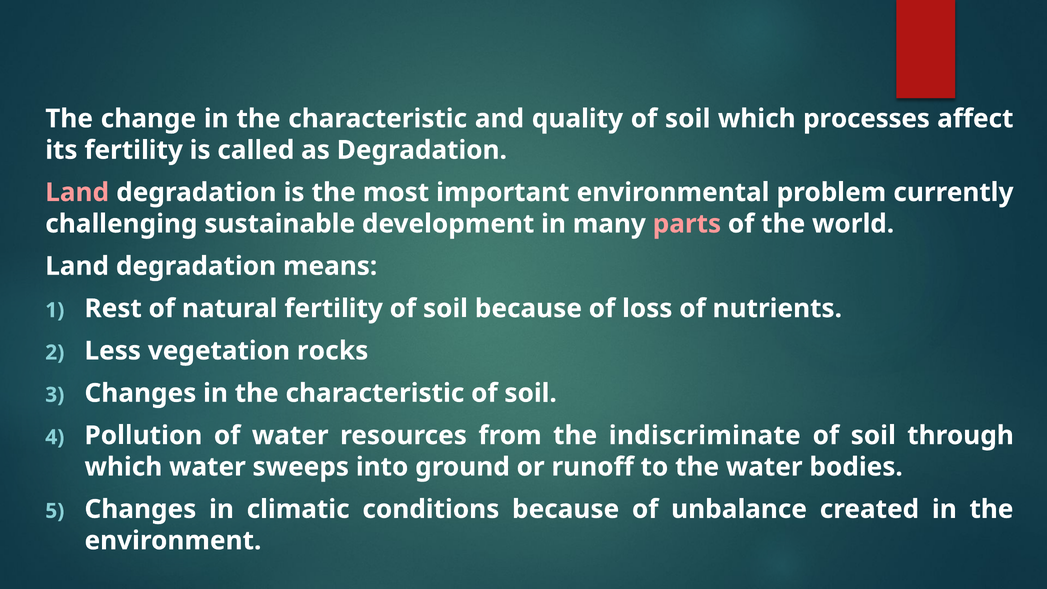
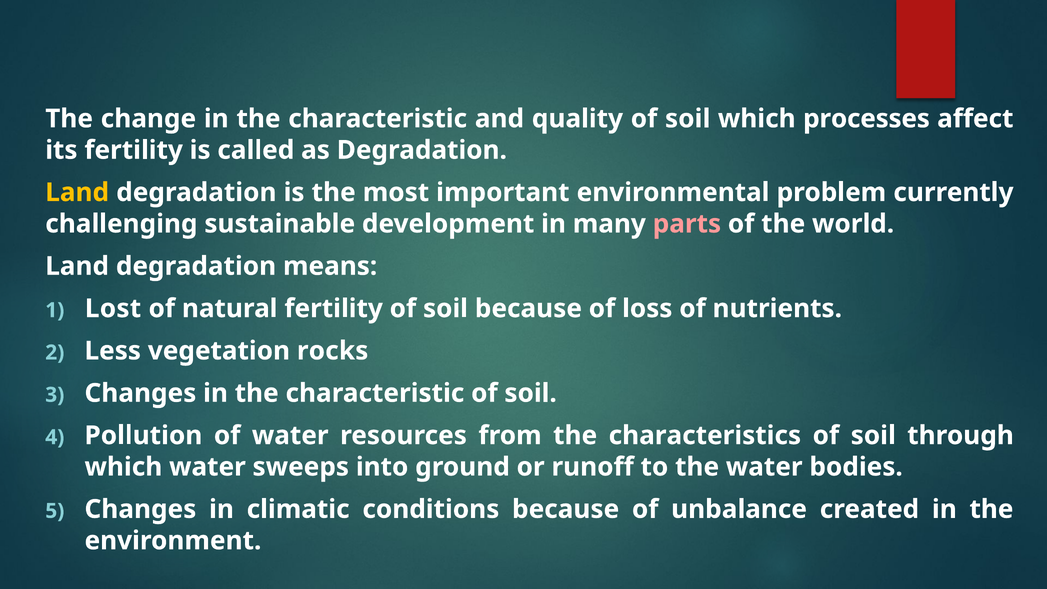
Land at (77, 192) colour: pink -> yellow
Rest: Rest -> Lost
indiscriminate: indiscriminate -> characteristics
